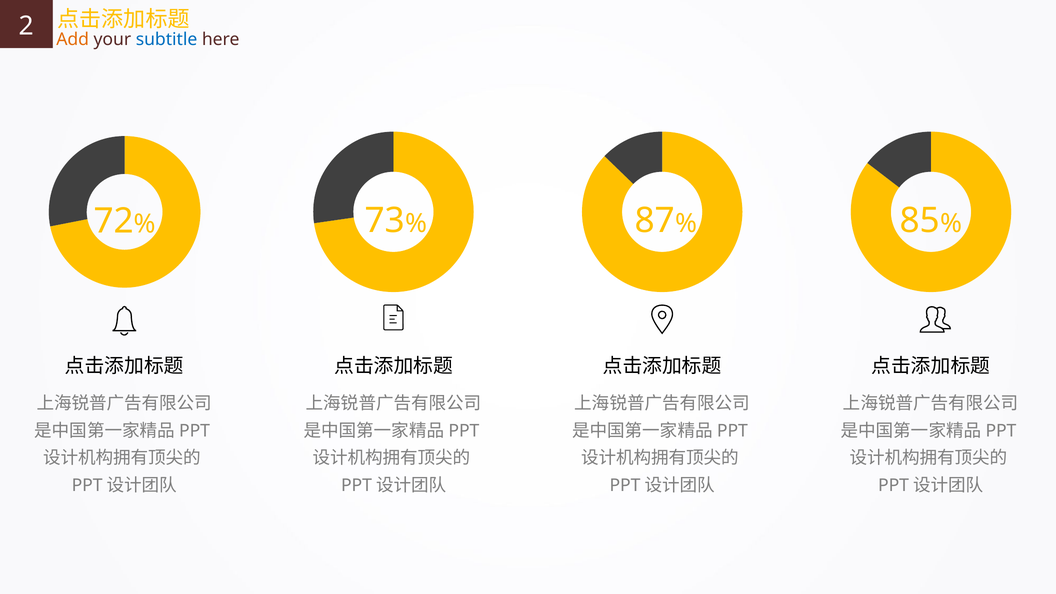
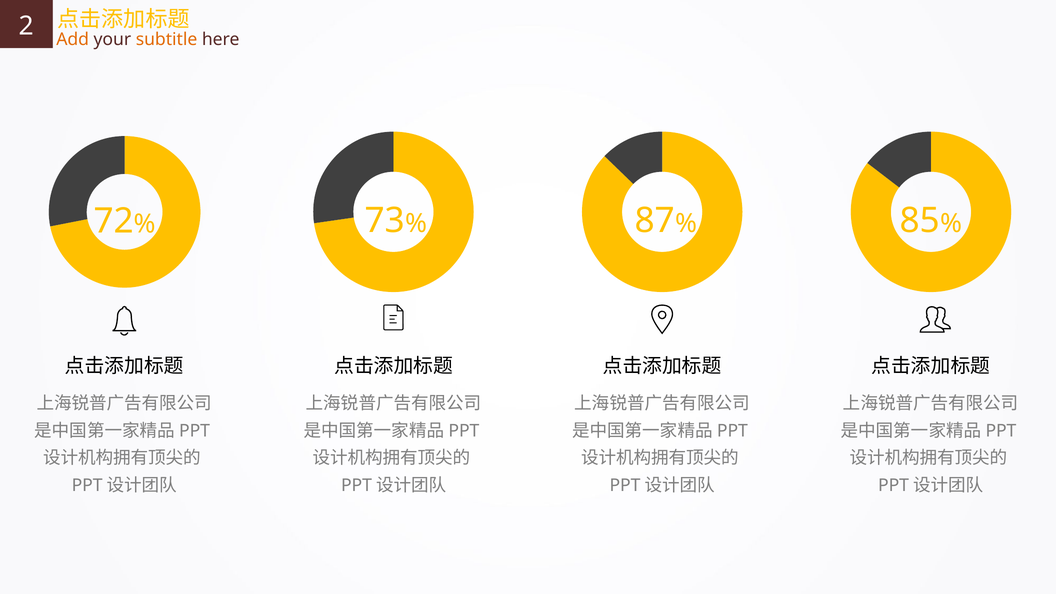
subtitle colour: blue -> orange
